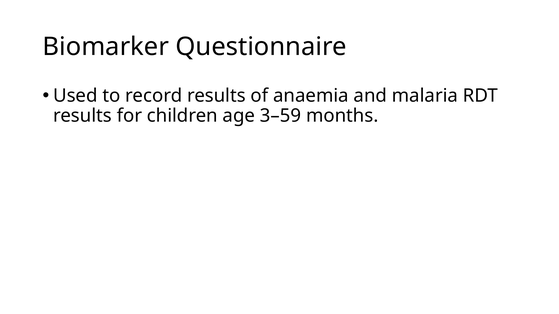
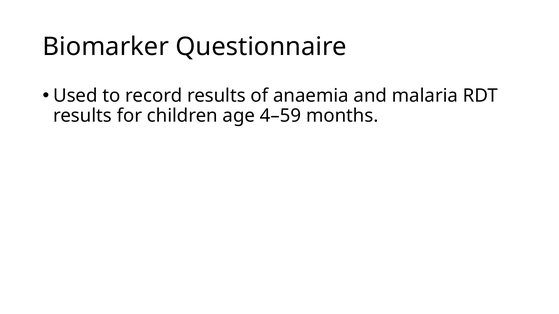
3–59: 3–59 -> 4–59
